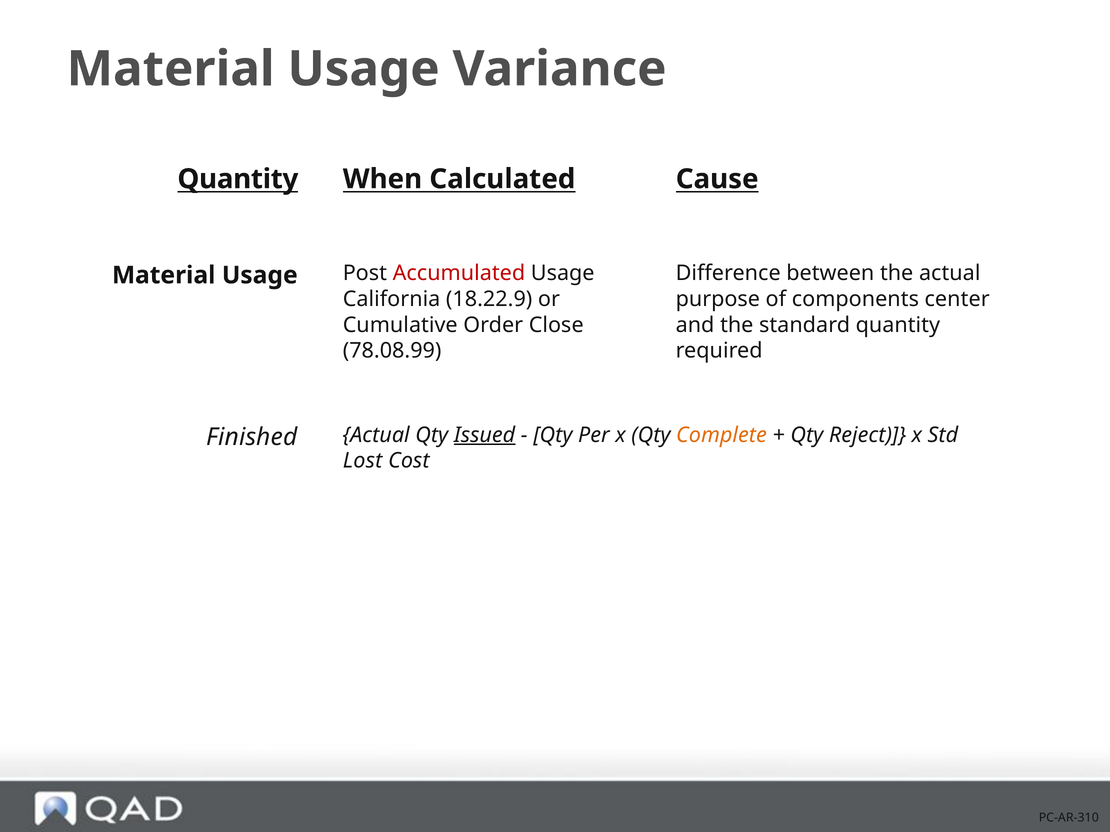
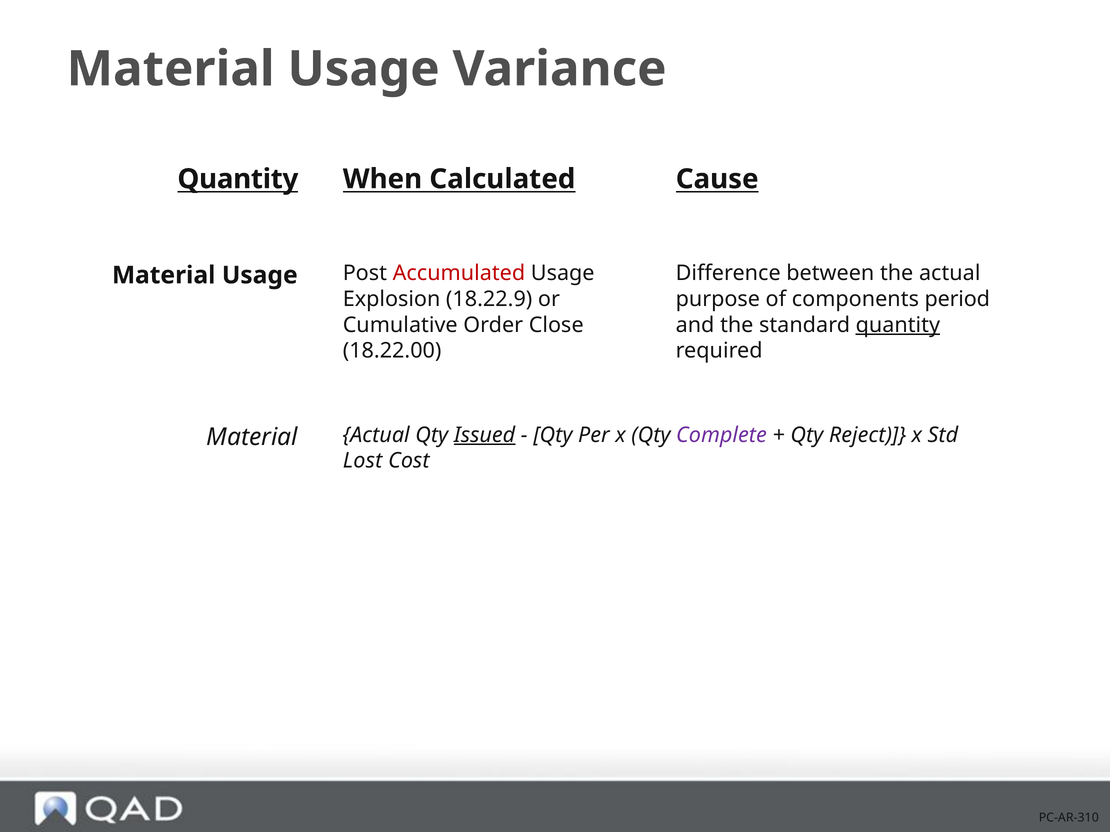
California: California -> Explosion
center: center -> period
quantity at (898, 325) underline: none -> present
78.08.99: 78.08.99 -> 18.22.00
Complete colour: orange -> purple
Finished at (252, 437): Finished -> Material
